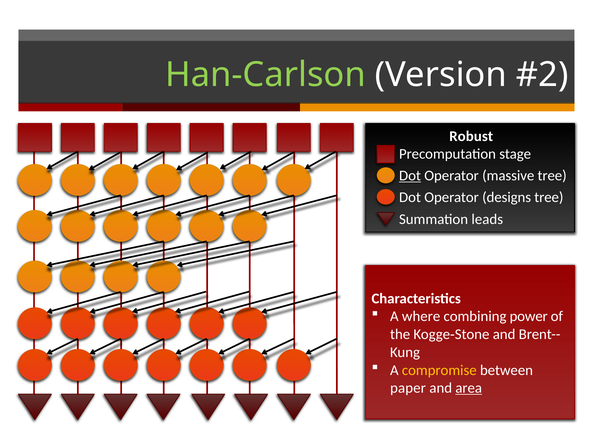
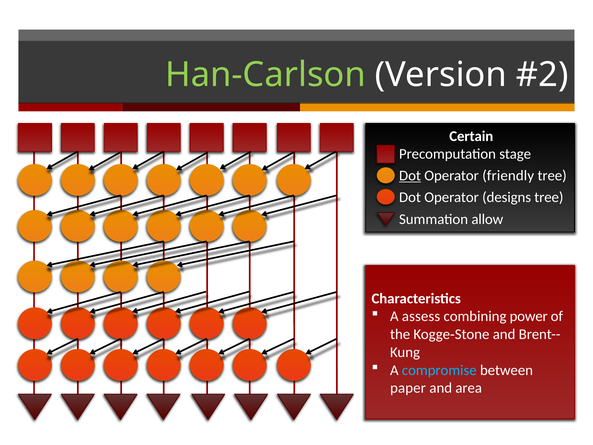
Robust: Robust -> Certain
massive: massive -> friendly
leads: leads -> allow
where: where -> assess
compromise colour: yellow -> light blue
area underline: present -> none
